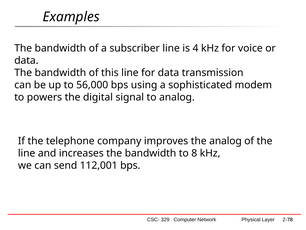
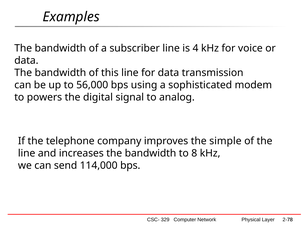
the analog: analog -> simple
112,001: 112,001 -> 114,000
